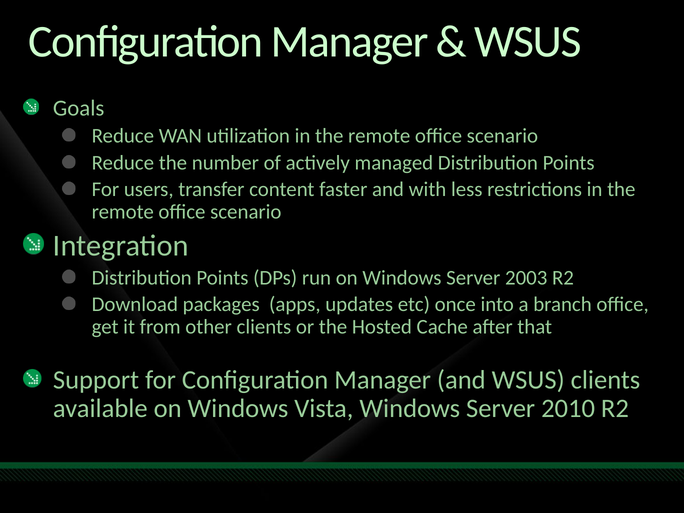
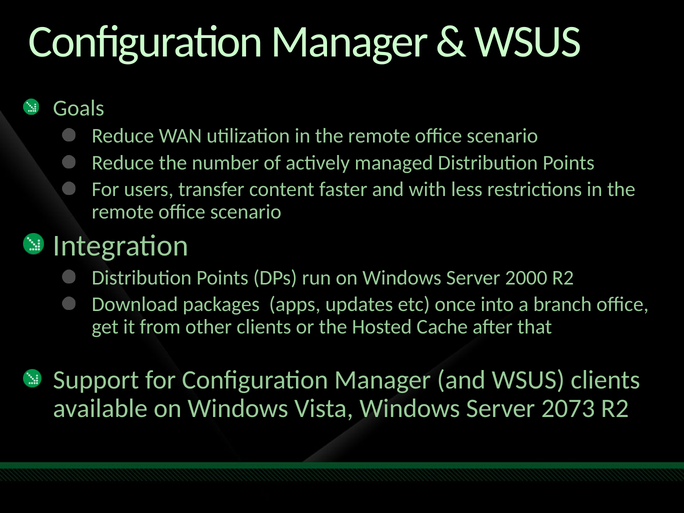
2003: 2003 -> 2000
2010: 2010 -> 2073
